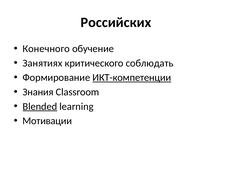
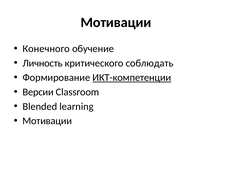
Российских at (116, 22): Российских -> Мотивации
Занятиях: Занятиях -> Личность
Знания: Знания -> Версии
Blended underline: present -> none
